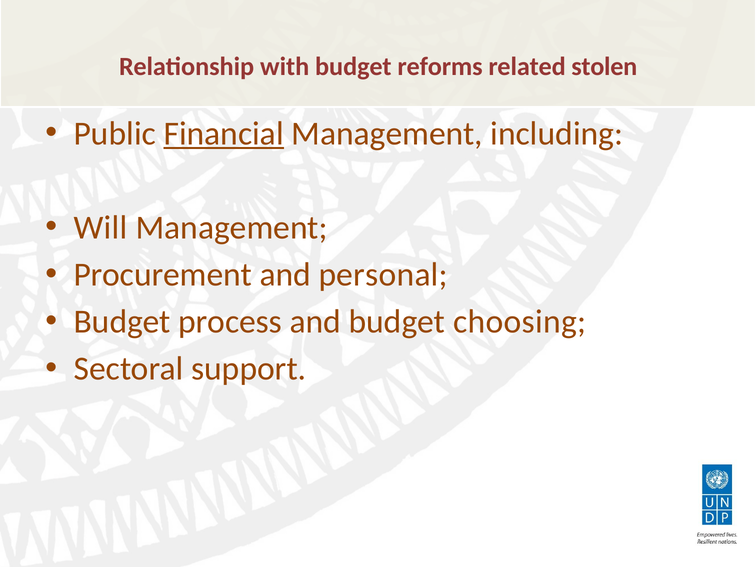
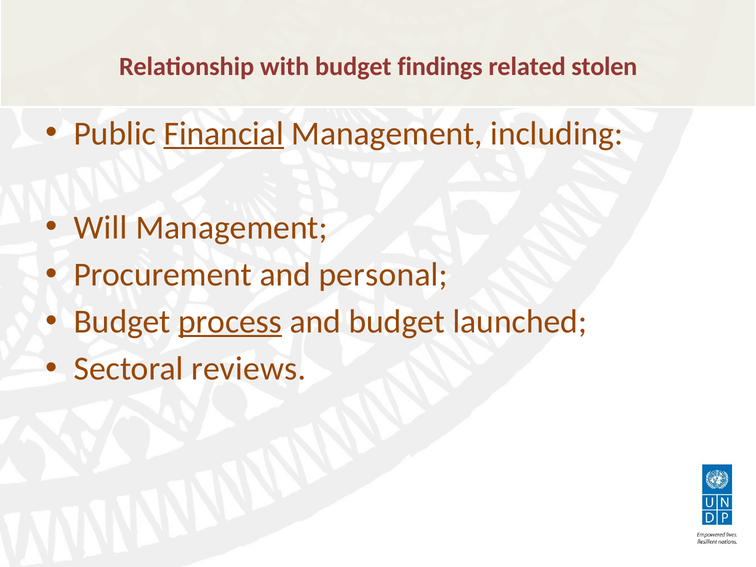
reforms: reforms -> findings
process underline: none -> present
choosing: choosing -> launched
support: support -> reviews
